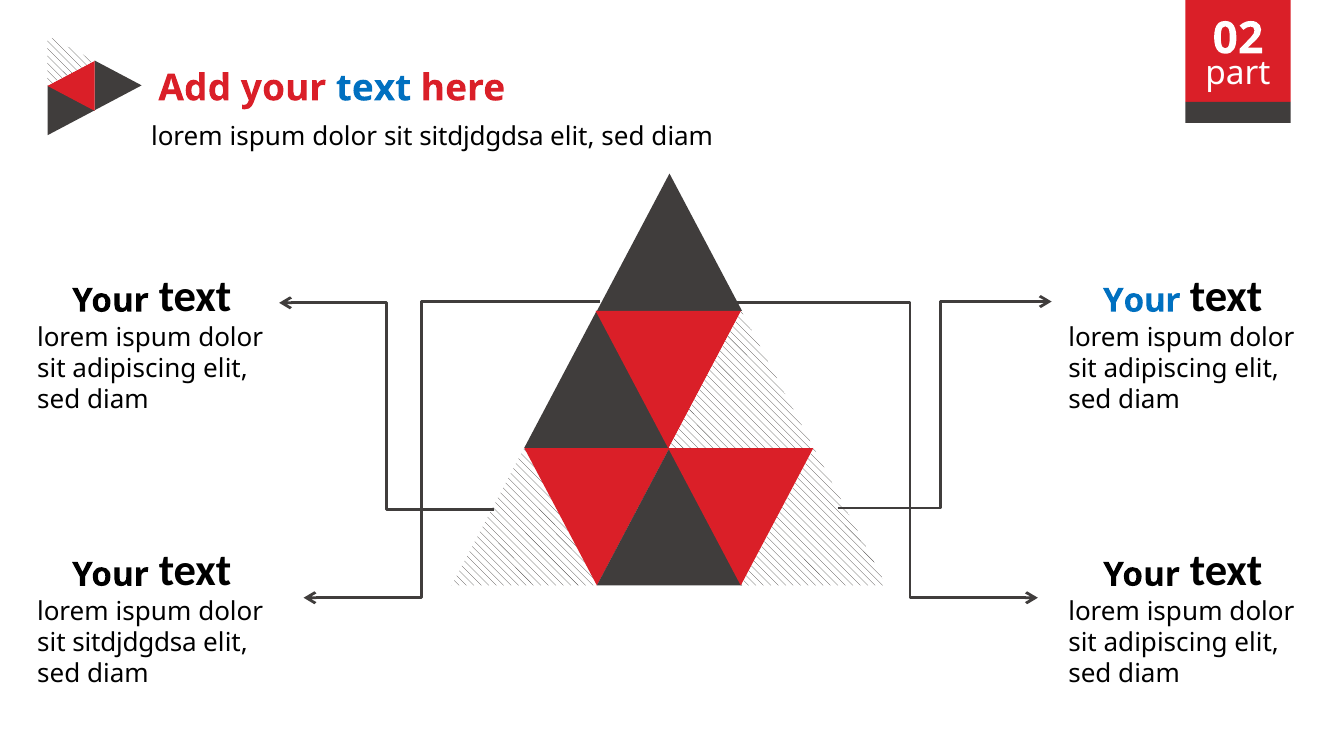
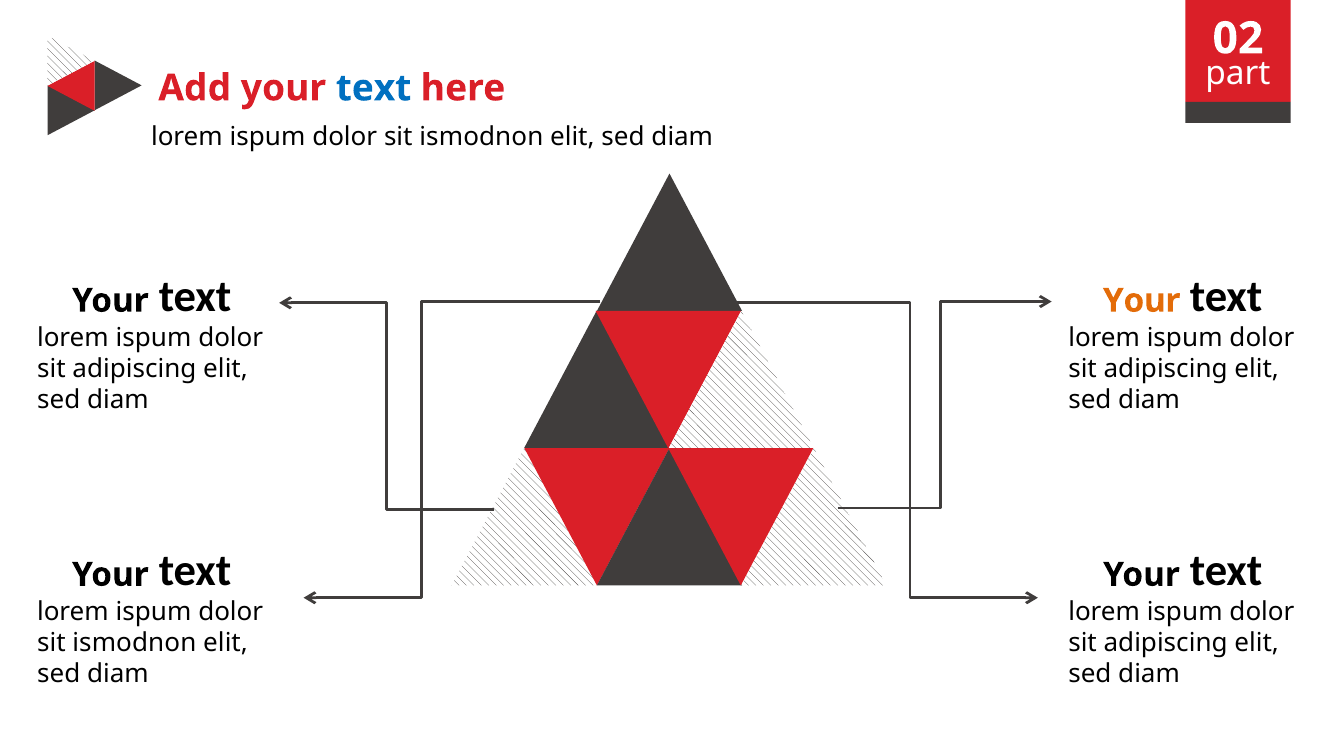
sitdjdgdsa at (482, 137): sitdjdgdsa -> ismodnon
Your at (1142, 301) colour: blue -> orange
sitdjdgdsa at (135, 643): sitdjdgdsa -> ismodnon
